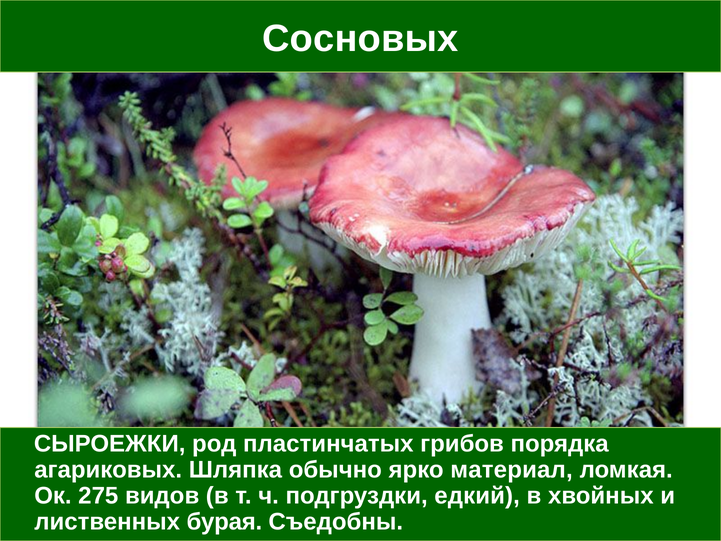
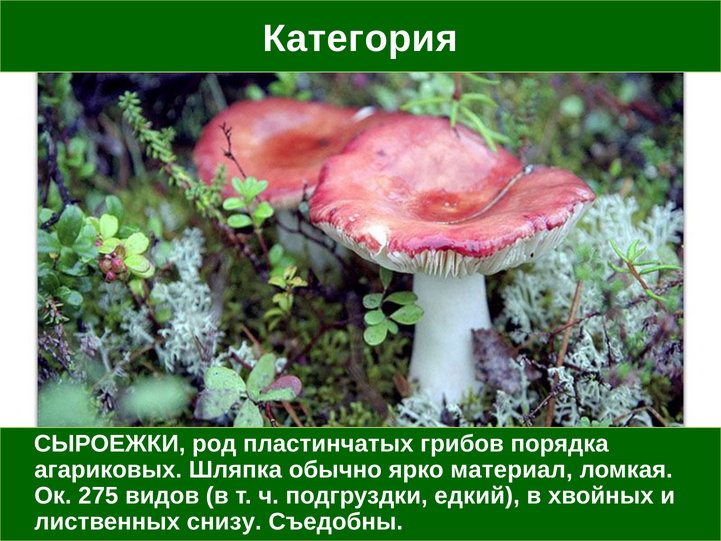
Сосновых: Сосновых -> Категория
бурая: бурая -> снизу
